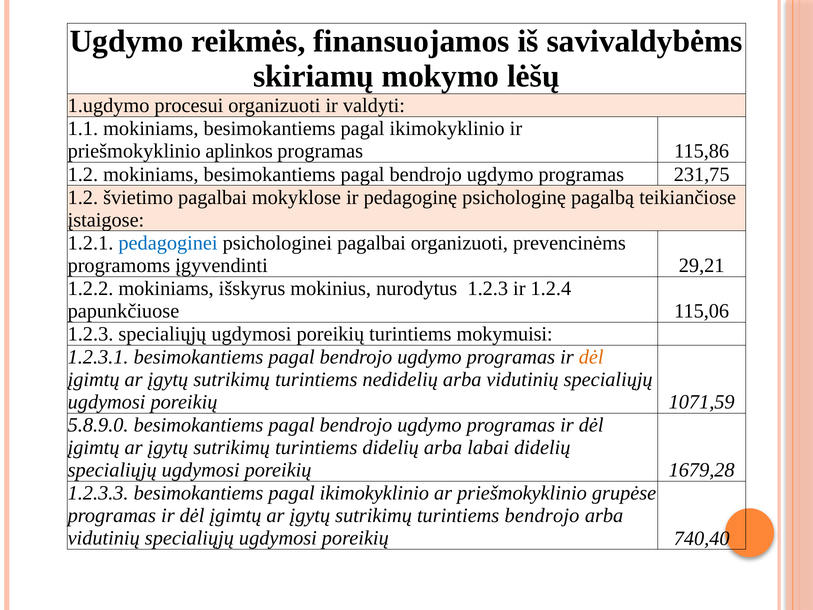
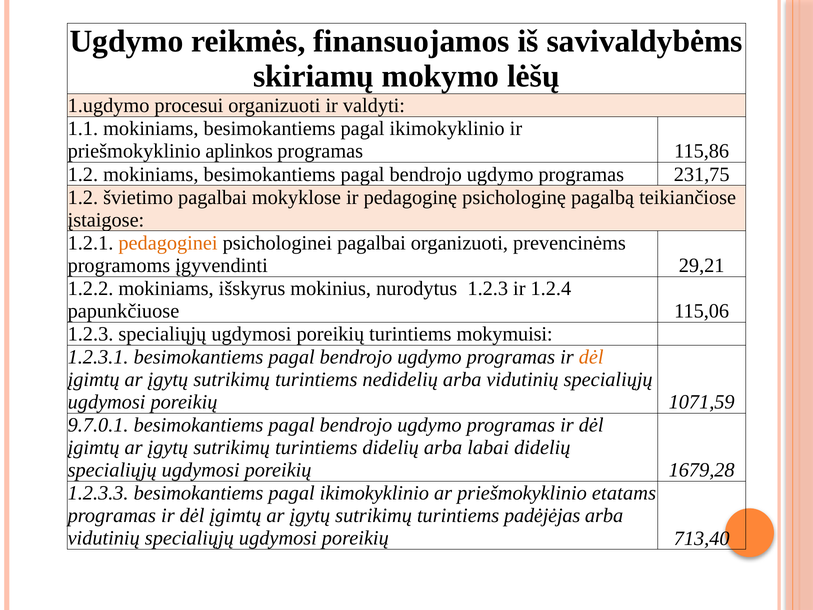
pedagoginei colour: blue -> orange
5.8.9.0: 5.8.9.0 -> 9.7.0.1
grupėse: grupėse -> etatams
turintiems bendrojo: bendrojo -> padėjėjas
740,40: 740,40 -> 713,40
